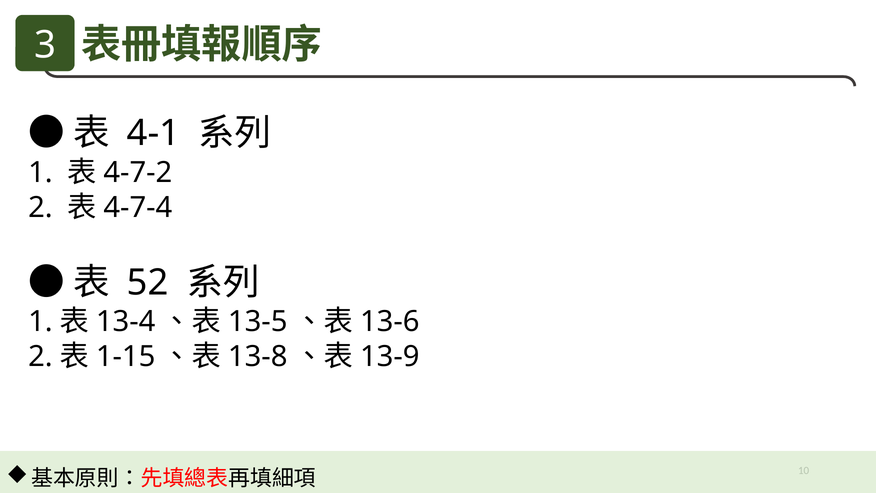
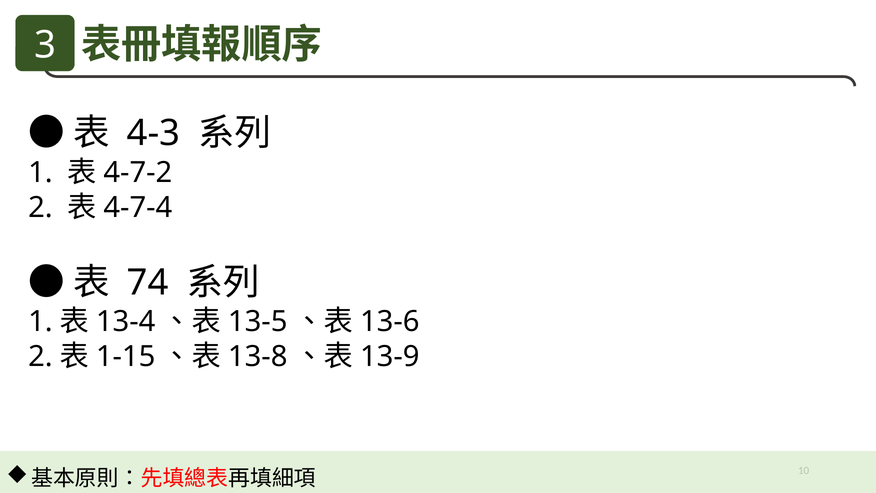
4-1: 4-1 -> 4-3
52: 52 -> 74
